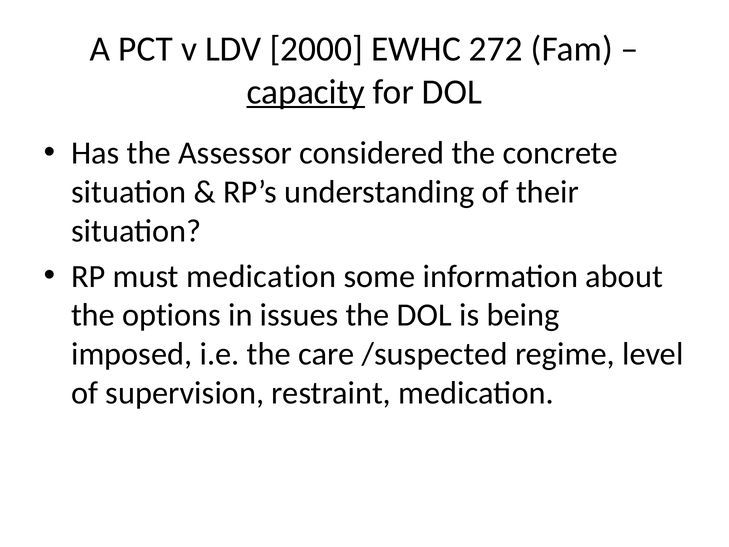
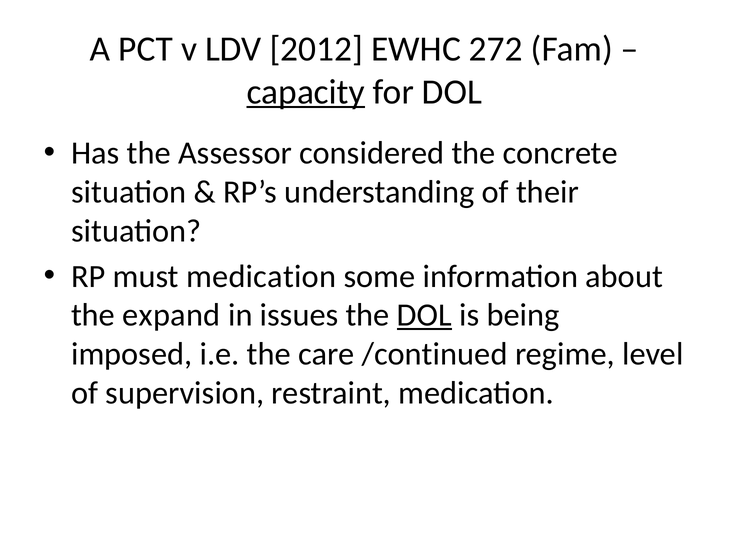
2000: 2000 -> 2012
options: options -> expand
DOL at (424, 315) underline: none -> present
/suspected: /suspected -> /continued
